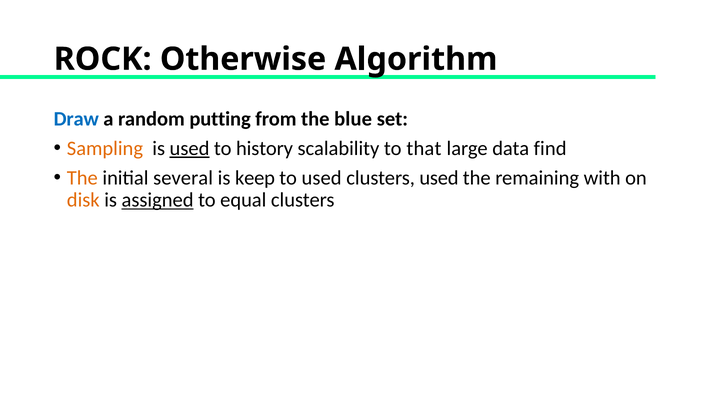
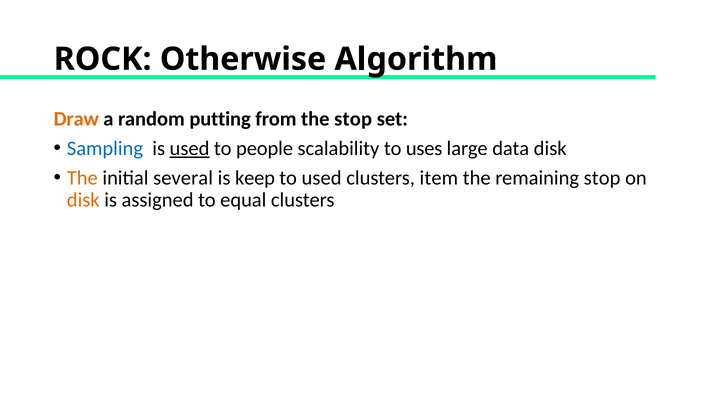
Draw colour: blue -> orange
the blue: blue -> stop
Sampling colour: orange -> blue
history: history -> people
that: that -> uses
data find: find -> disk
clusters used: used -> item
remaining with: with -> stop
assigned underline: present -> none
